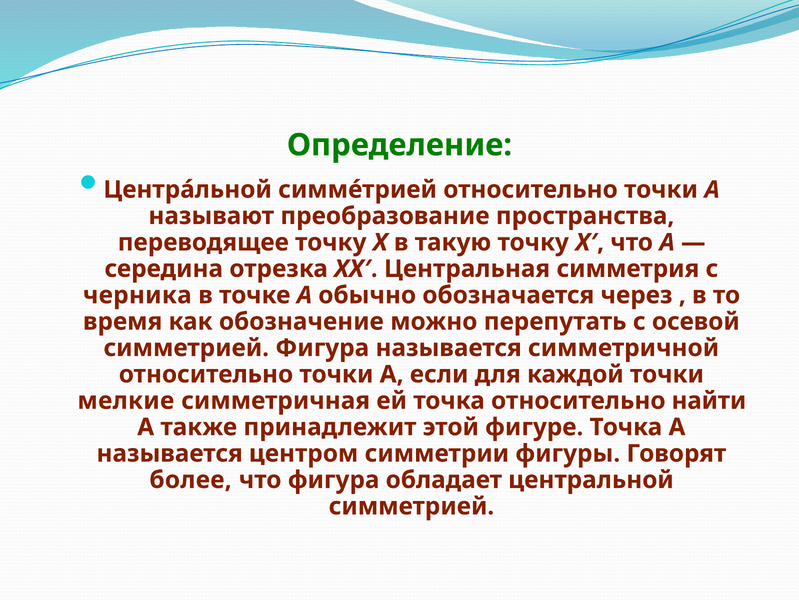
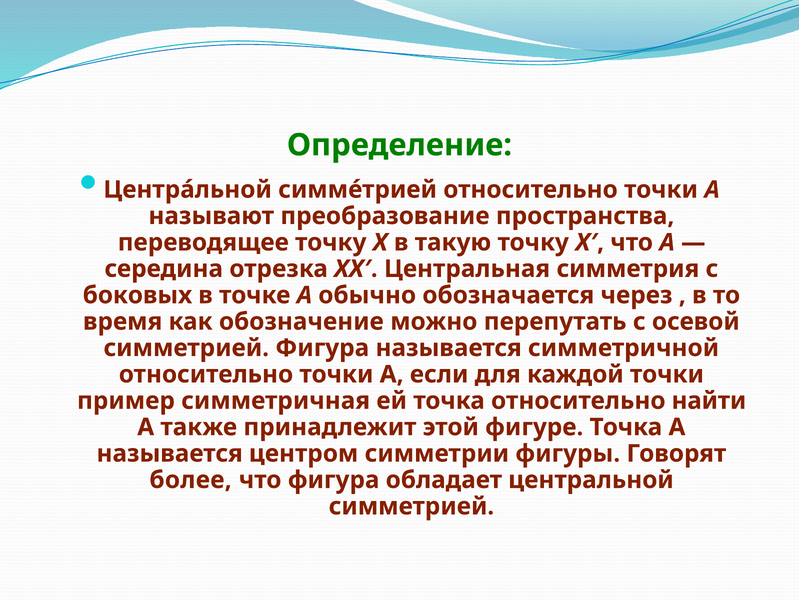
черника: черника -> боковых
мелкие: мелкие -> пример
